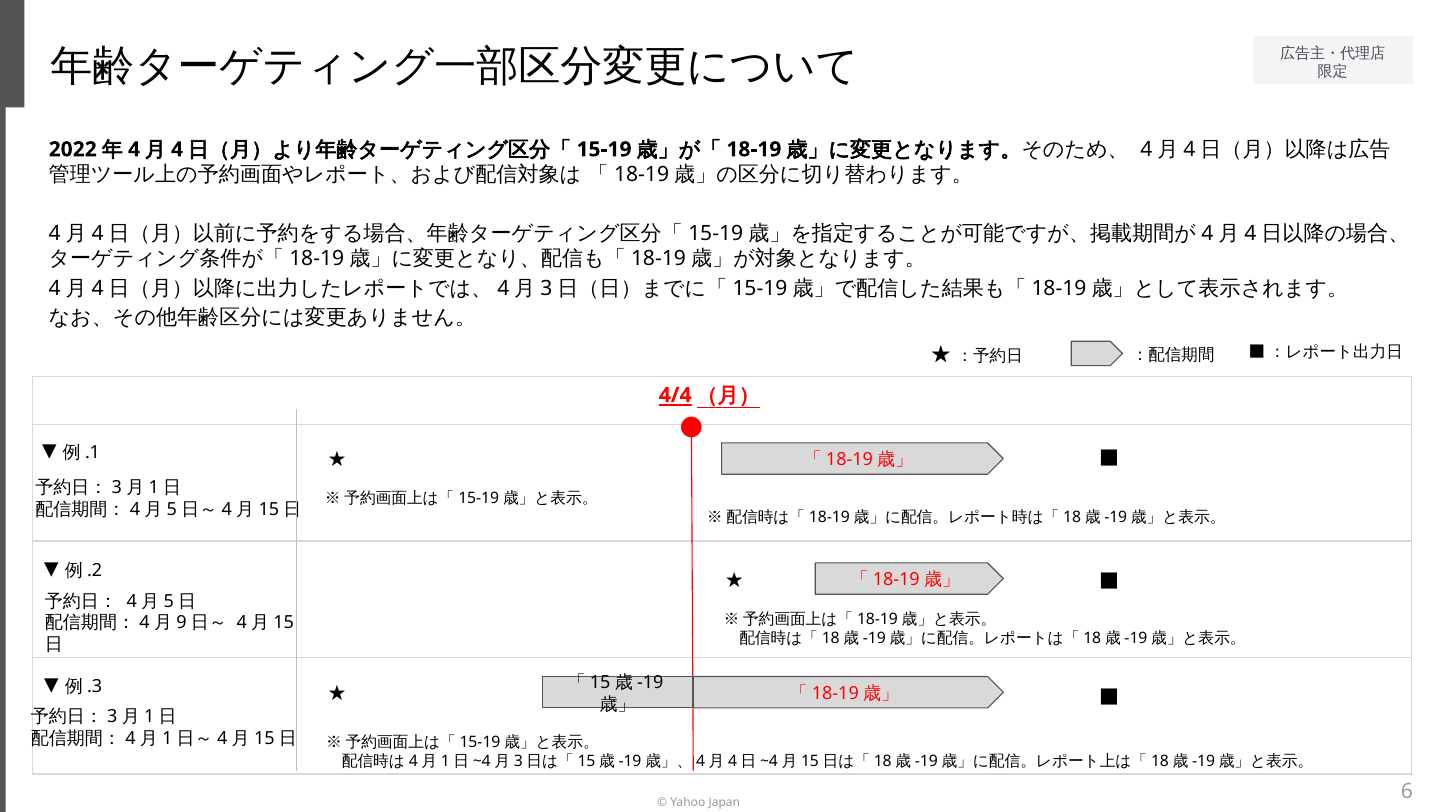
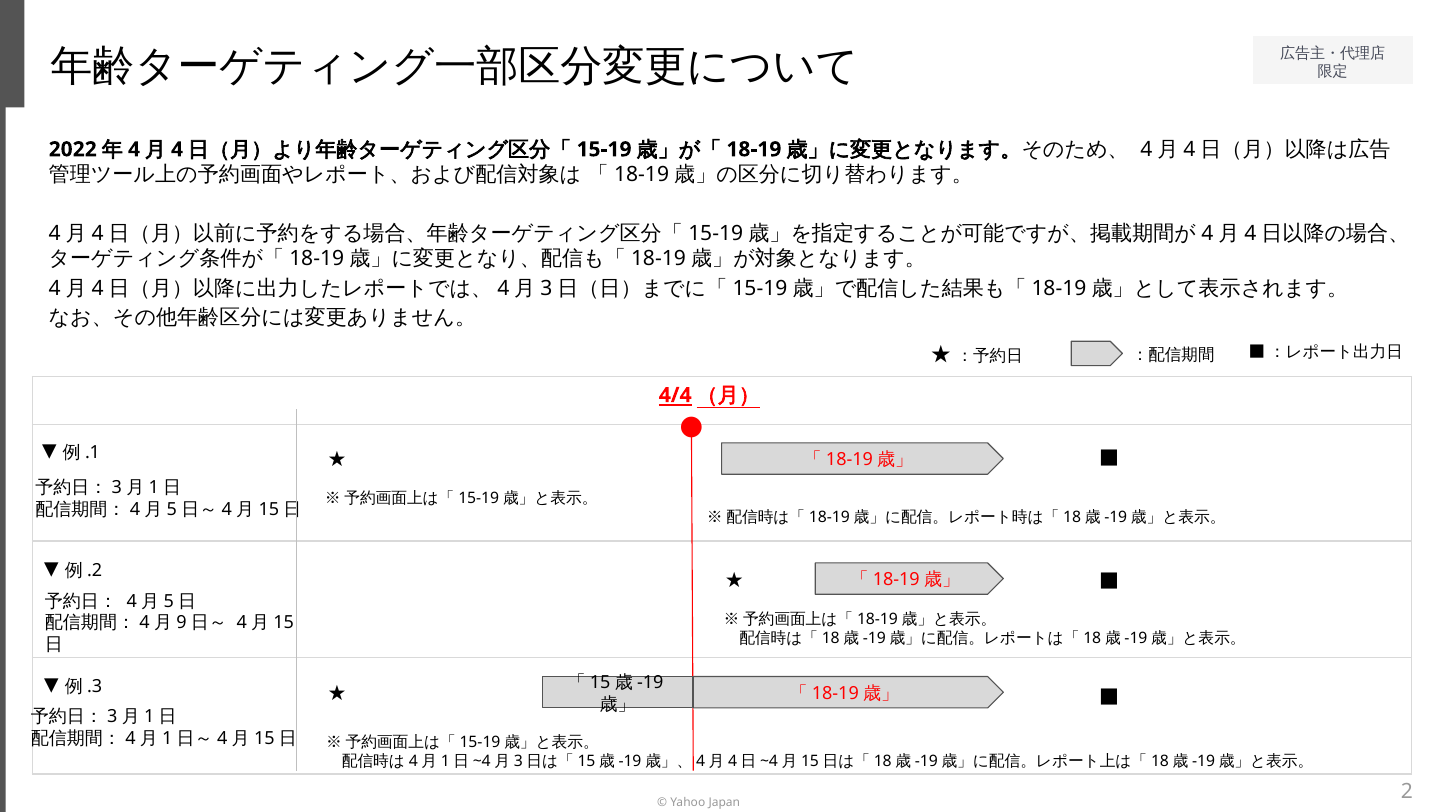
6: 6 -> 2
